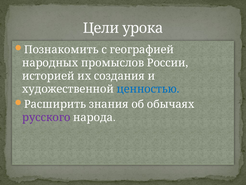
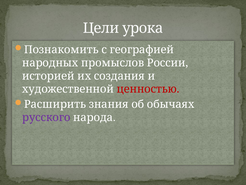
ценностью colour: blue -> red
